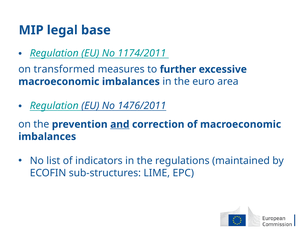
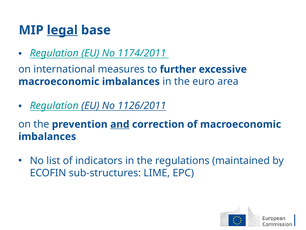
legal underline: none -> present
transformed: transformed -> international
1476/2011: 1476/2011 -> 1126/2011
